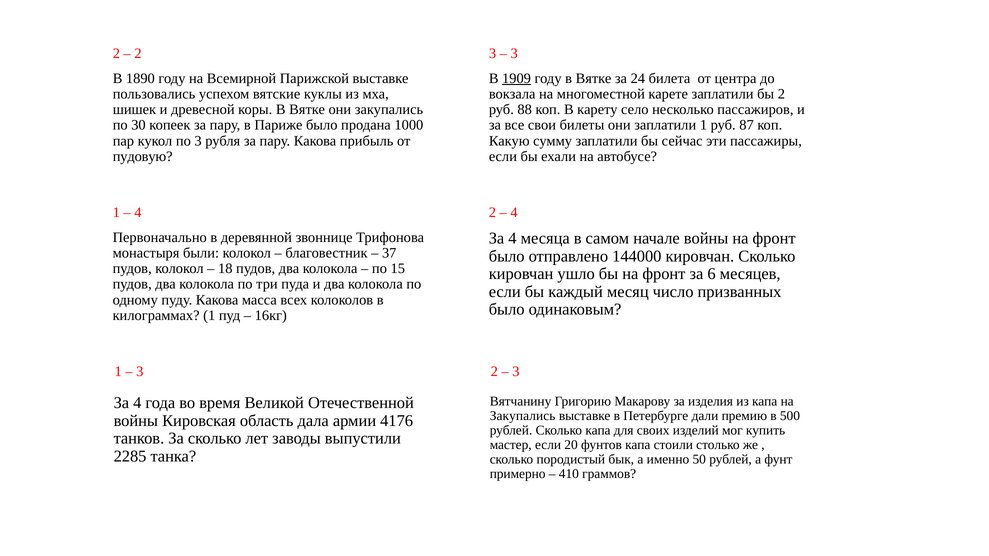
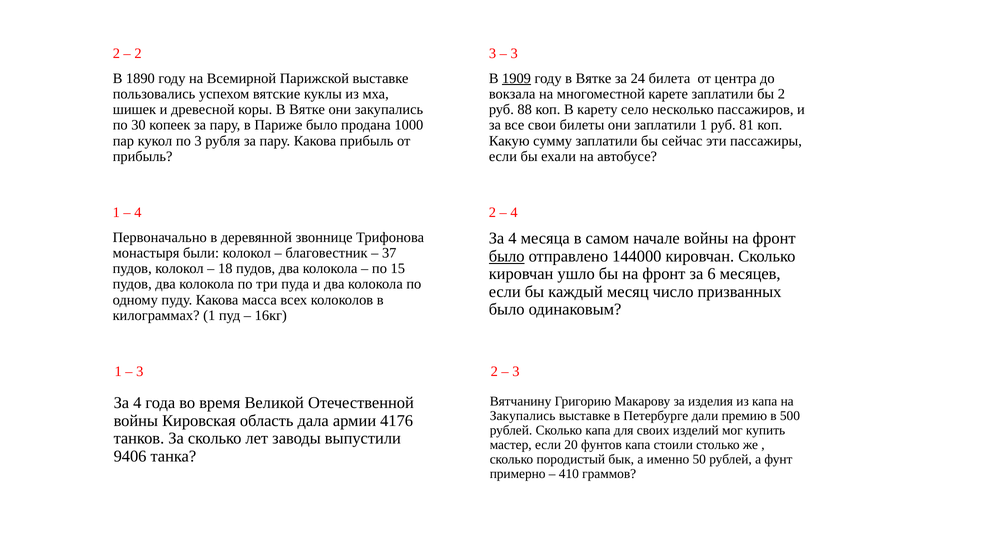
87: 87 -> 81
пудовую at (143, 156): пудовую -> прибыль
было at (507, 256) underline: none -> present
2285: 2285 -> 9406
